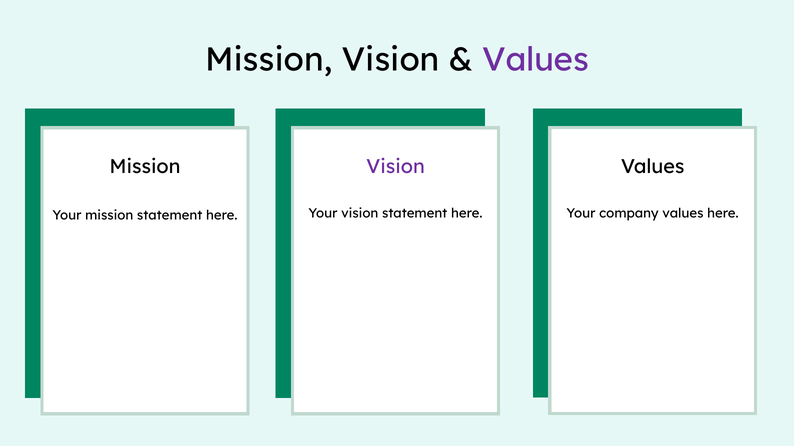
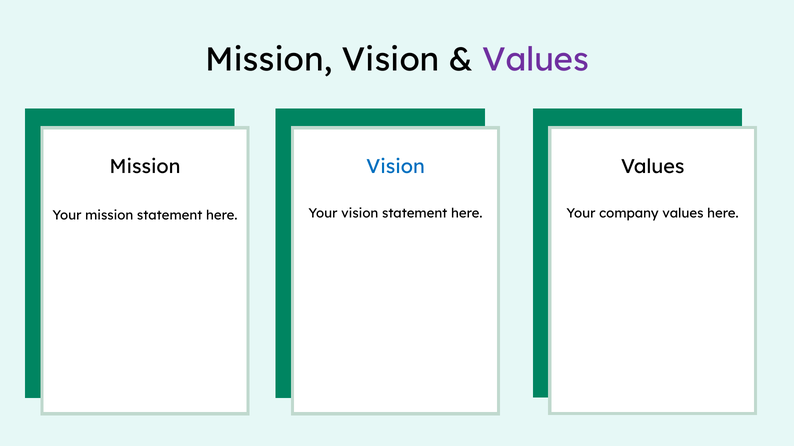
Vision at (396, 167) colour: purple -> blue
